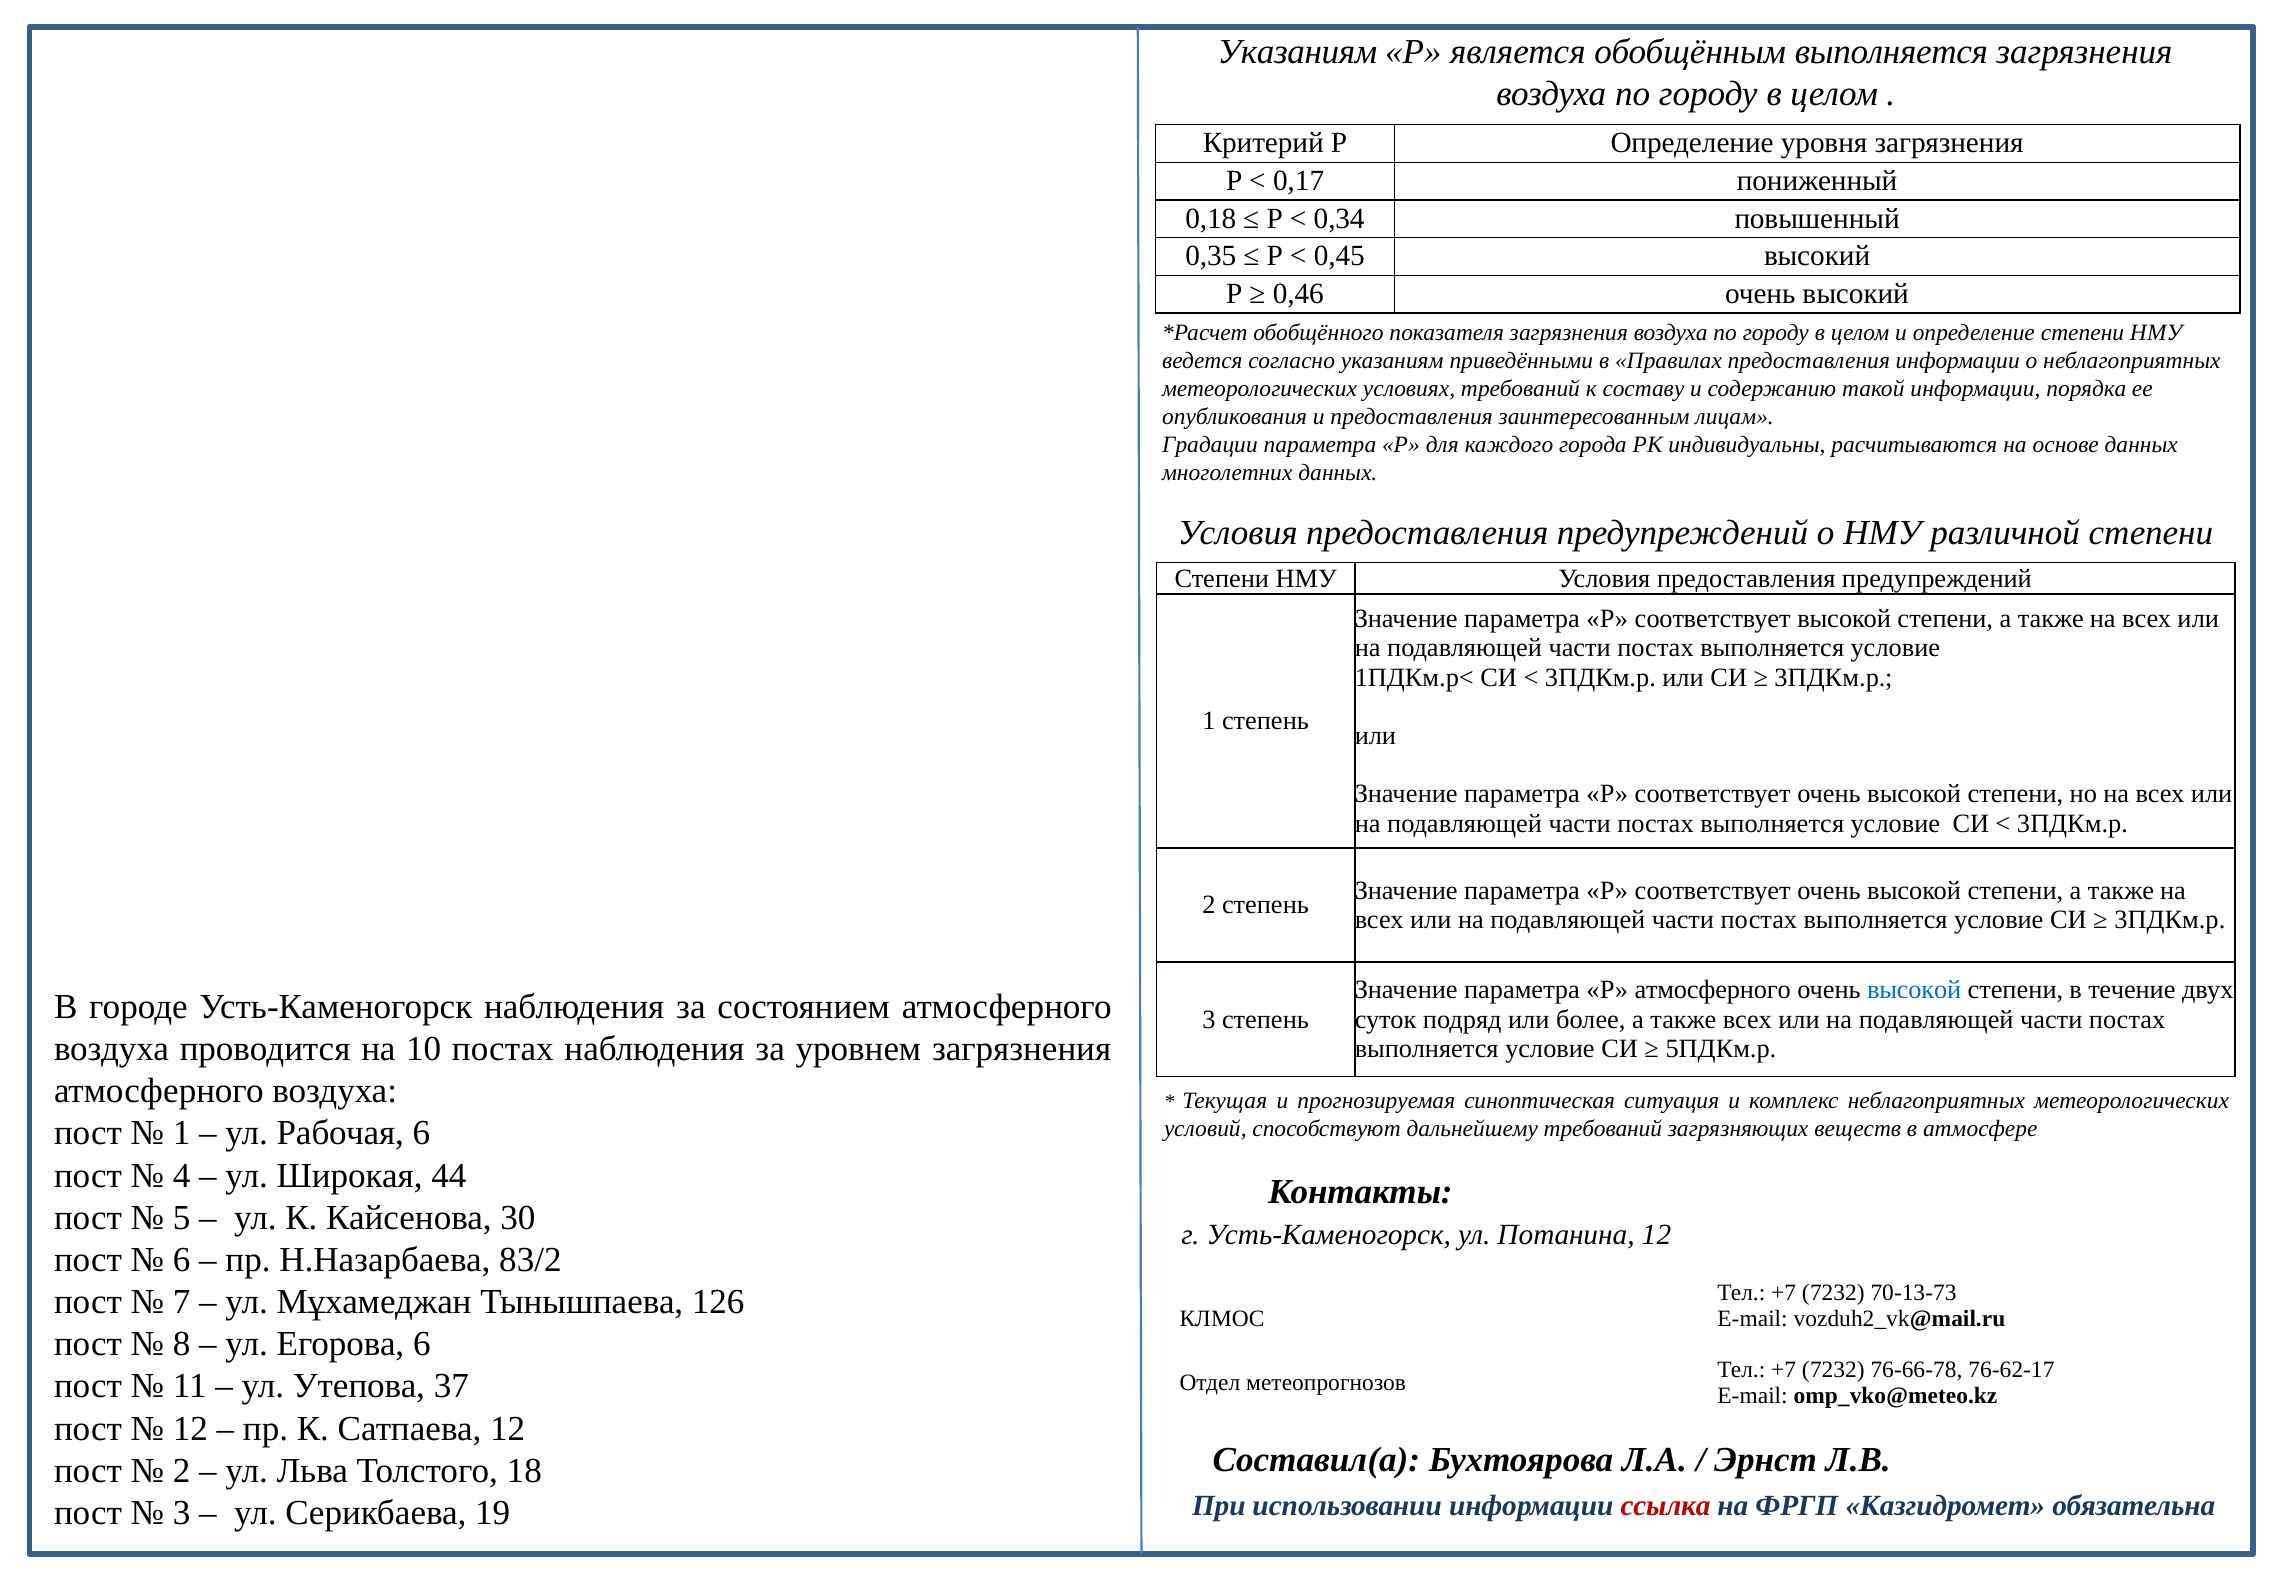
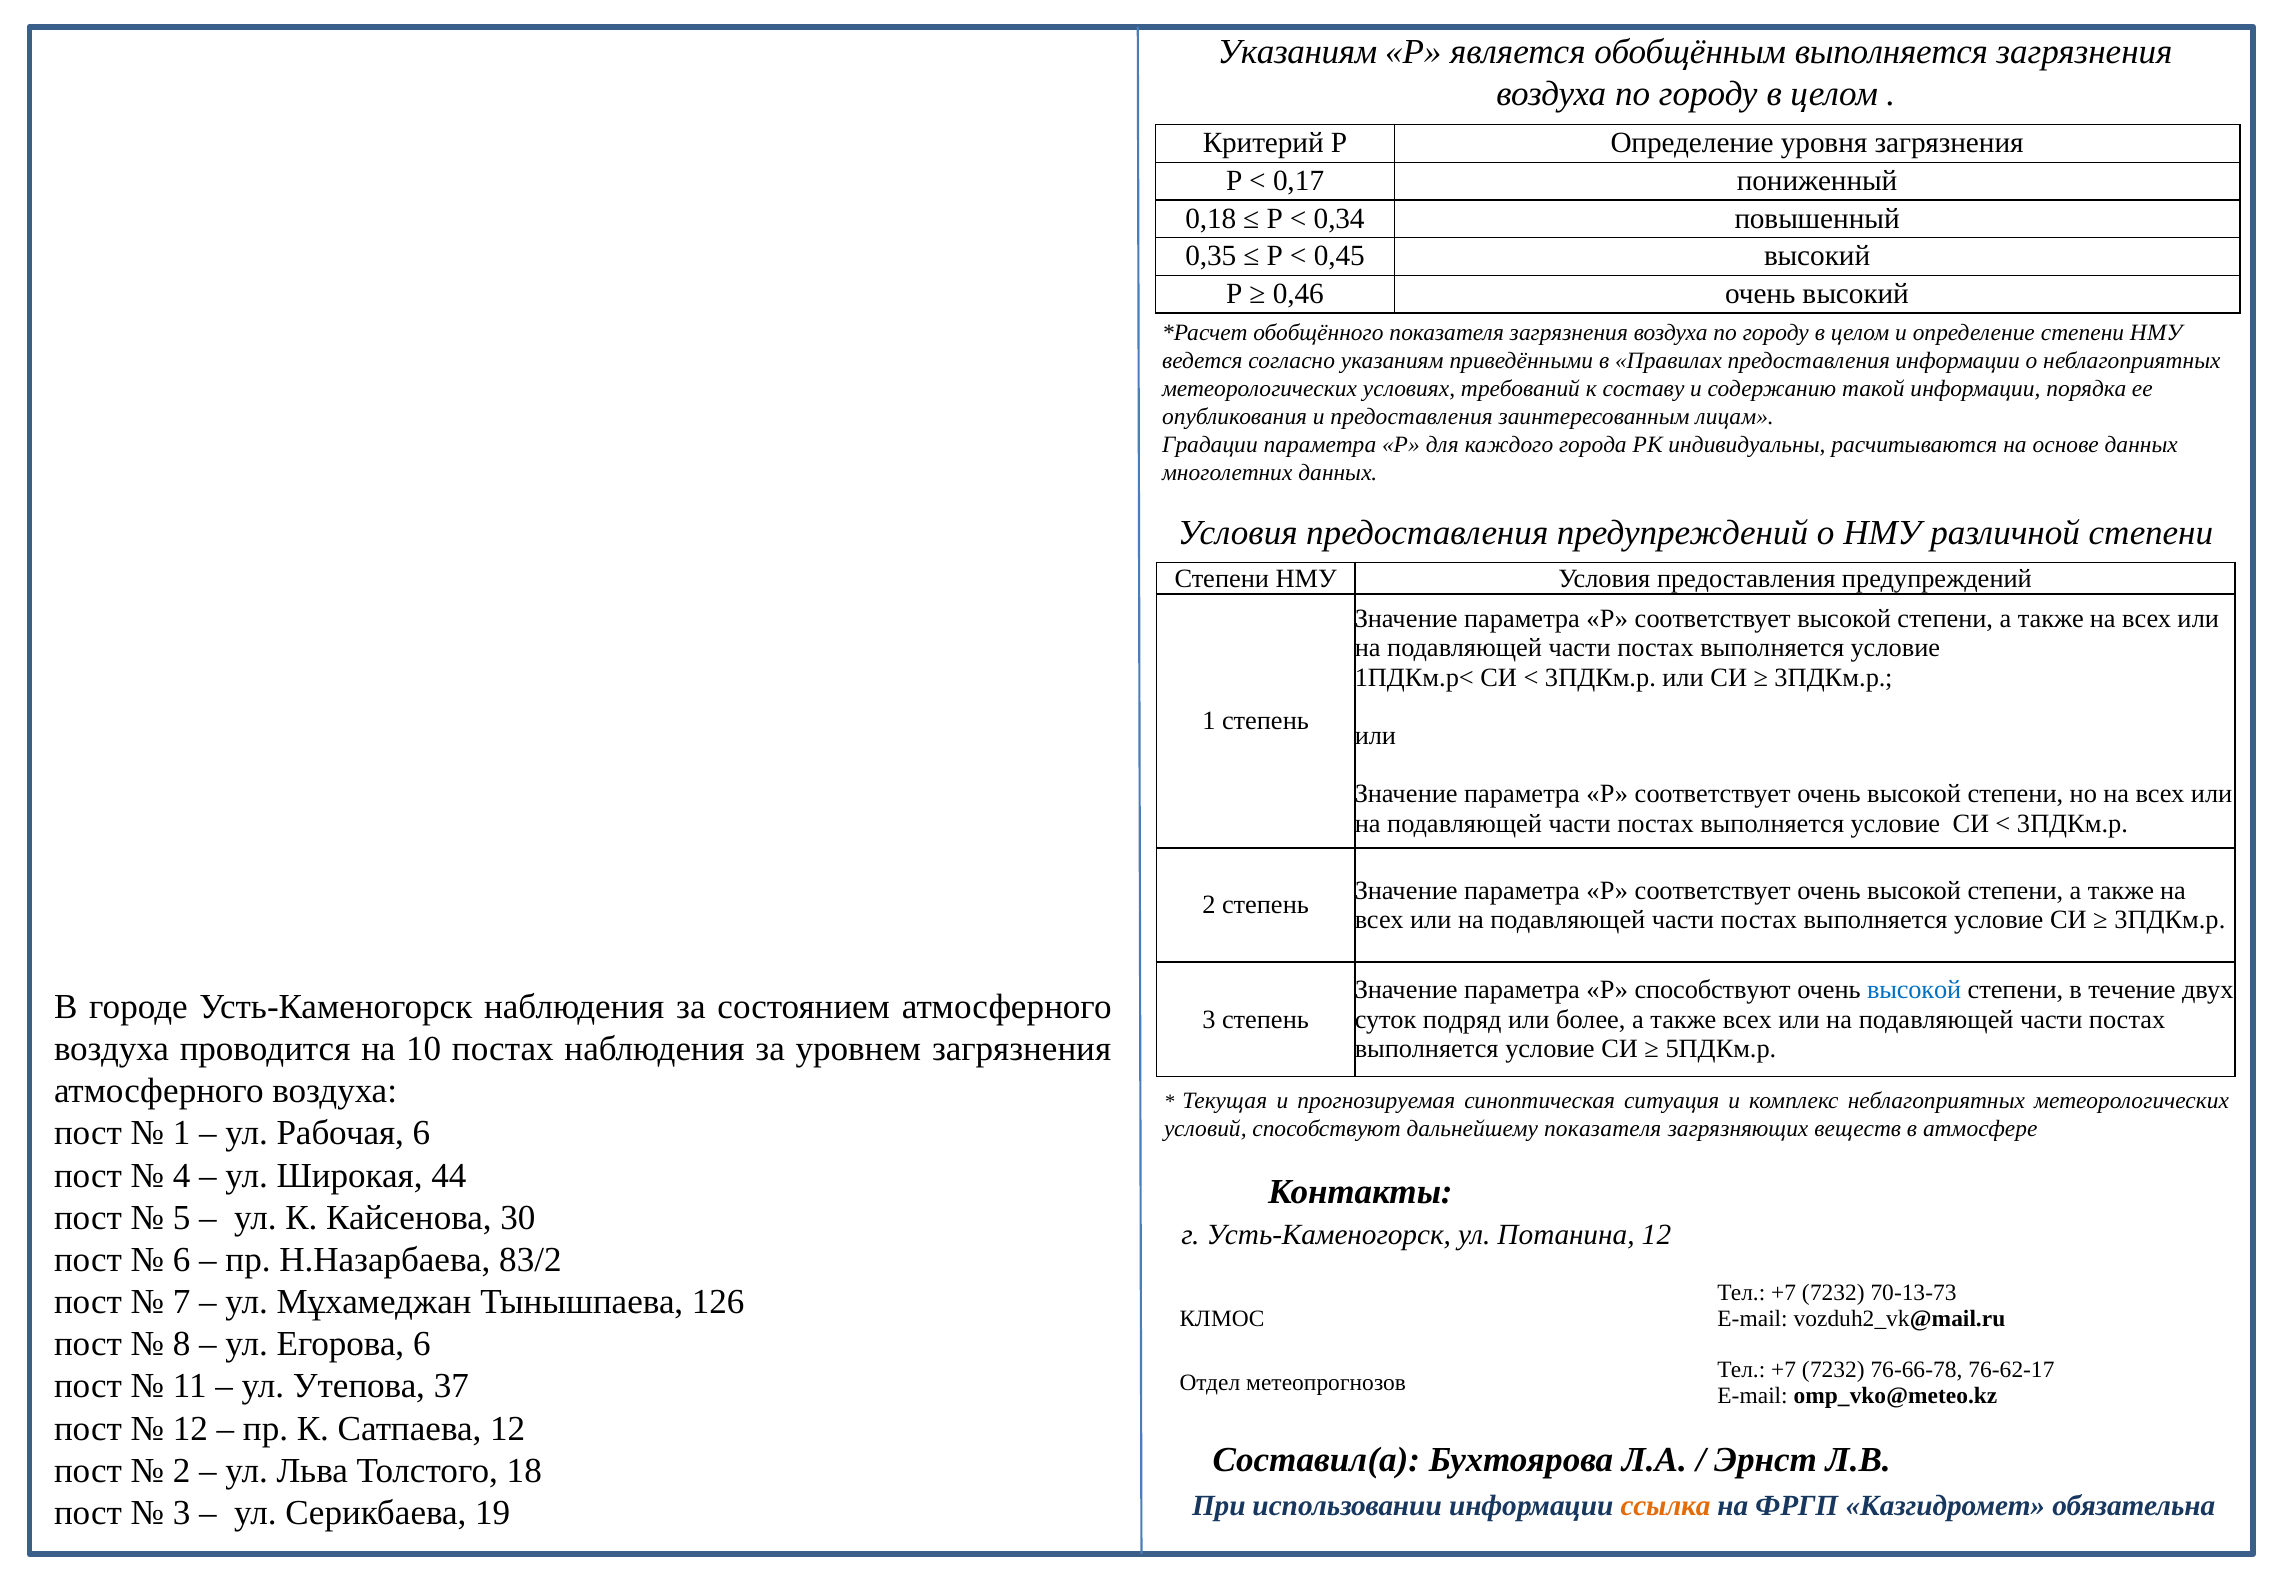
Р атмосферного: атмосферного -> способствуют
дальнейшему требований: требований -> показателя
ссылка colour: red -> orange
